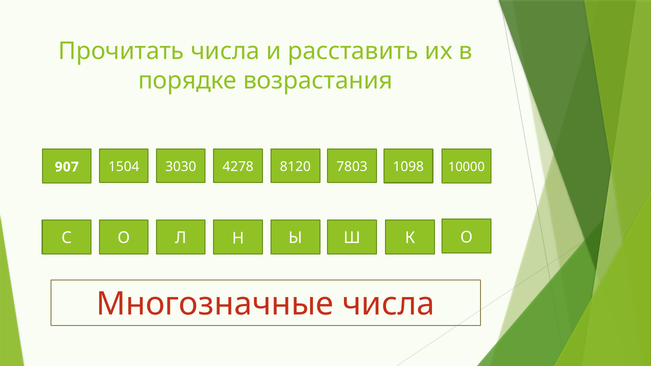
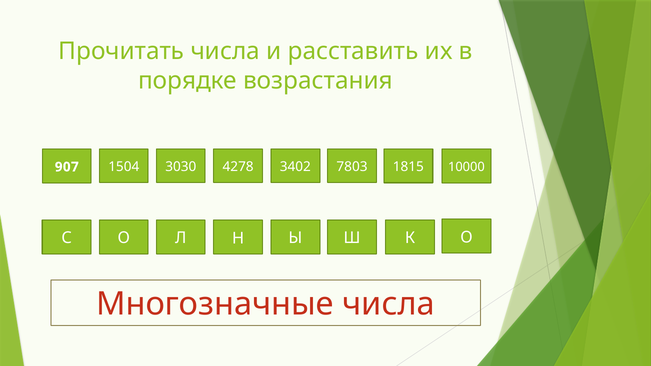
1098: 1098 -> 1815
8120: 8120 -> 3402
